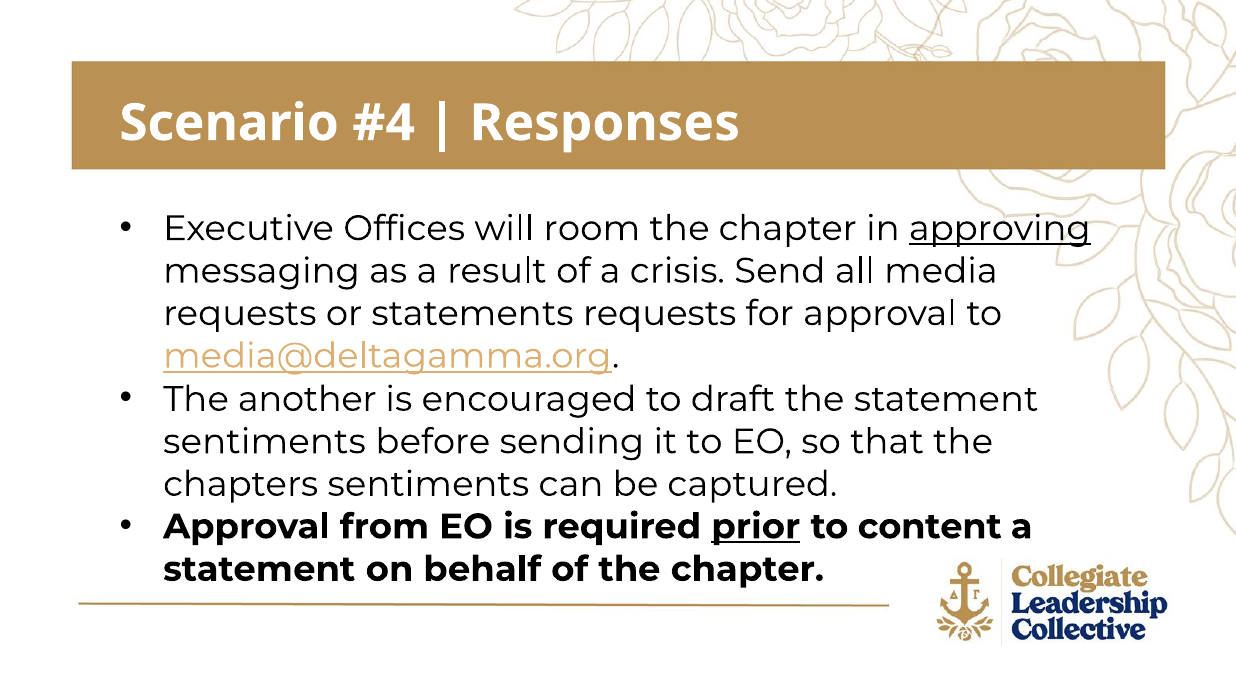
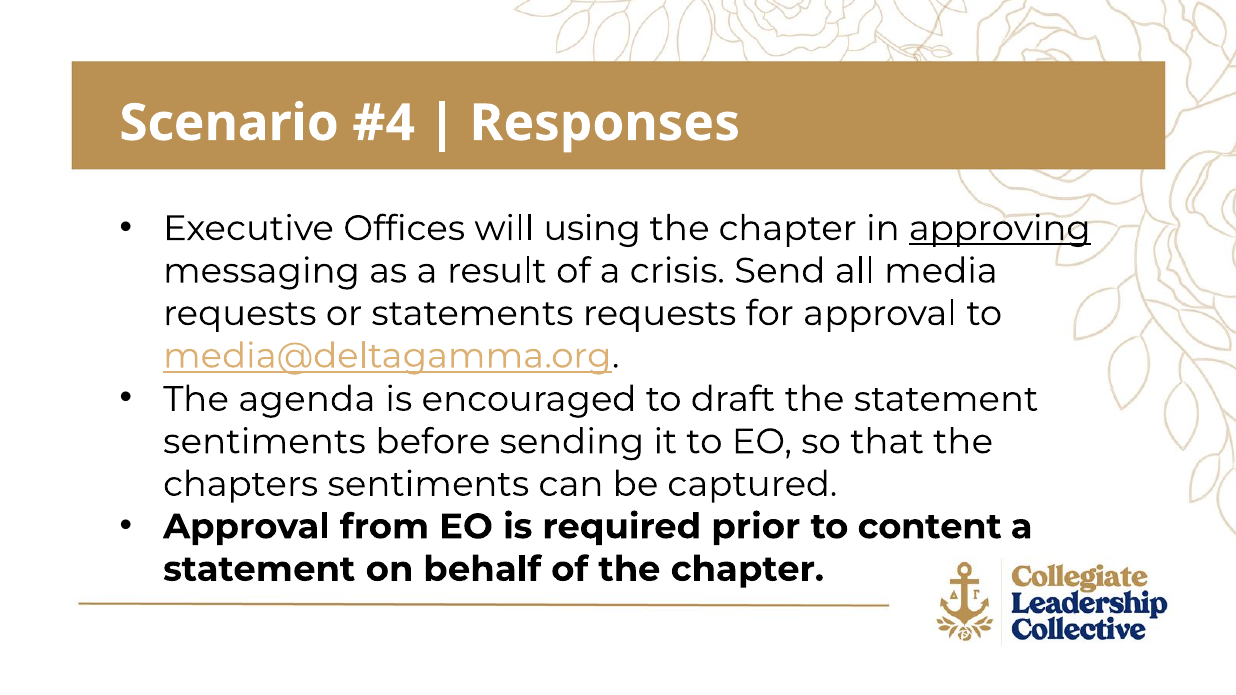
room: room -> using
another: another -> agenda
prior underline: present -> none
